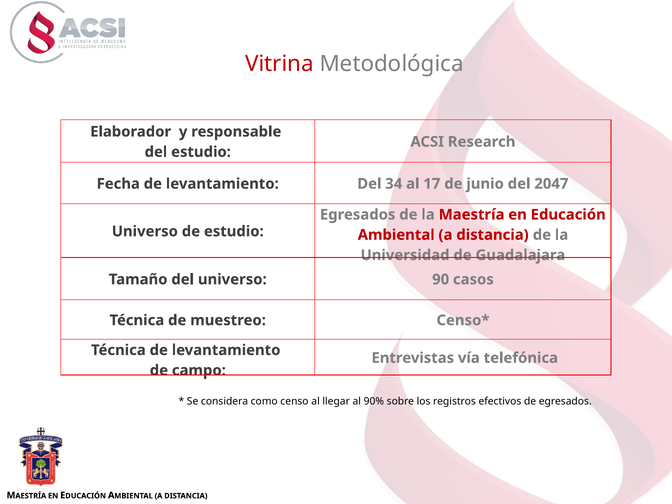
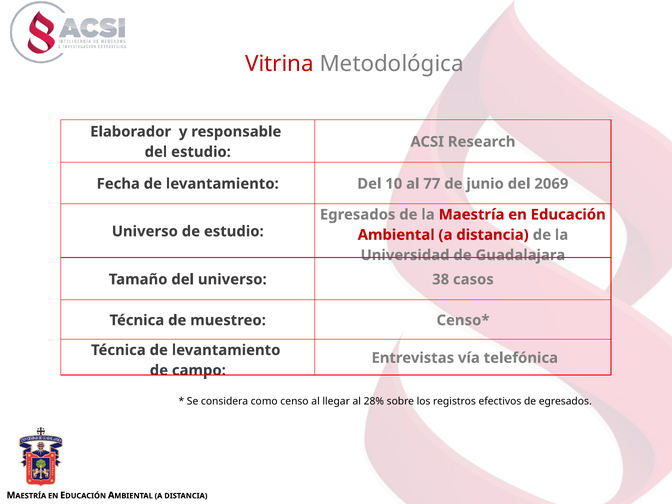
34: 34 -> 10
17: 17 -> 77
2047: 2047 -> 2069
90: 90 -> 38
90%: 90% -> 28%
